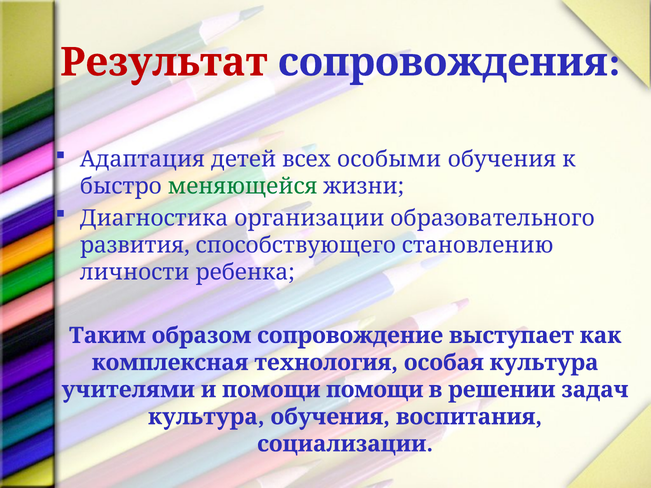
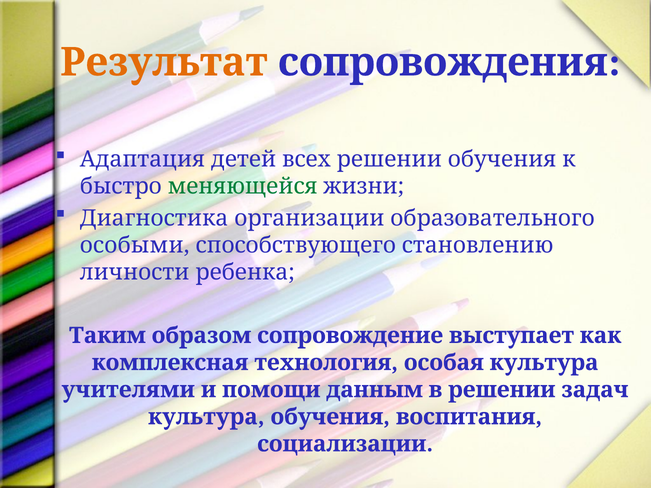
Результат colour: red -> orange
всех особыми: особыми -> решении
развития: развития -> особыми
помощи помощи: помощи -> данным
